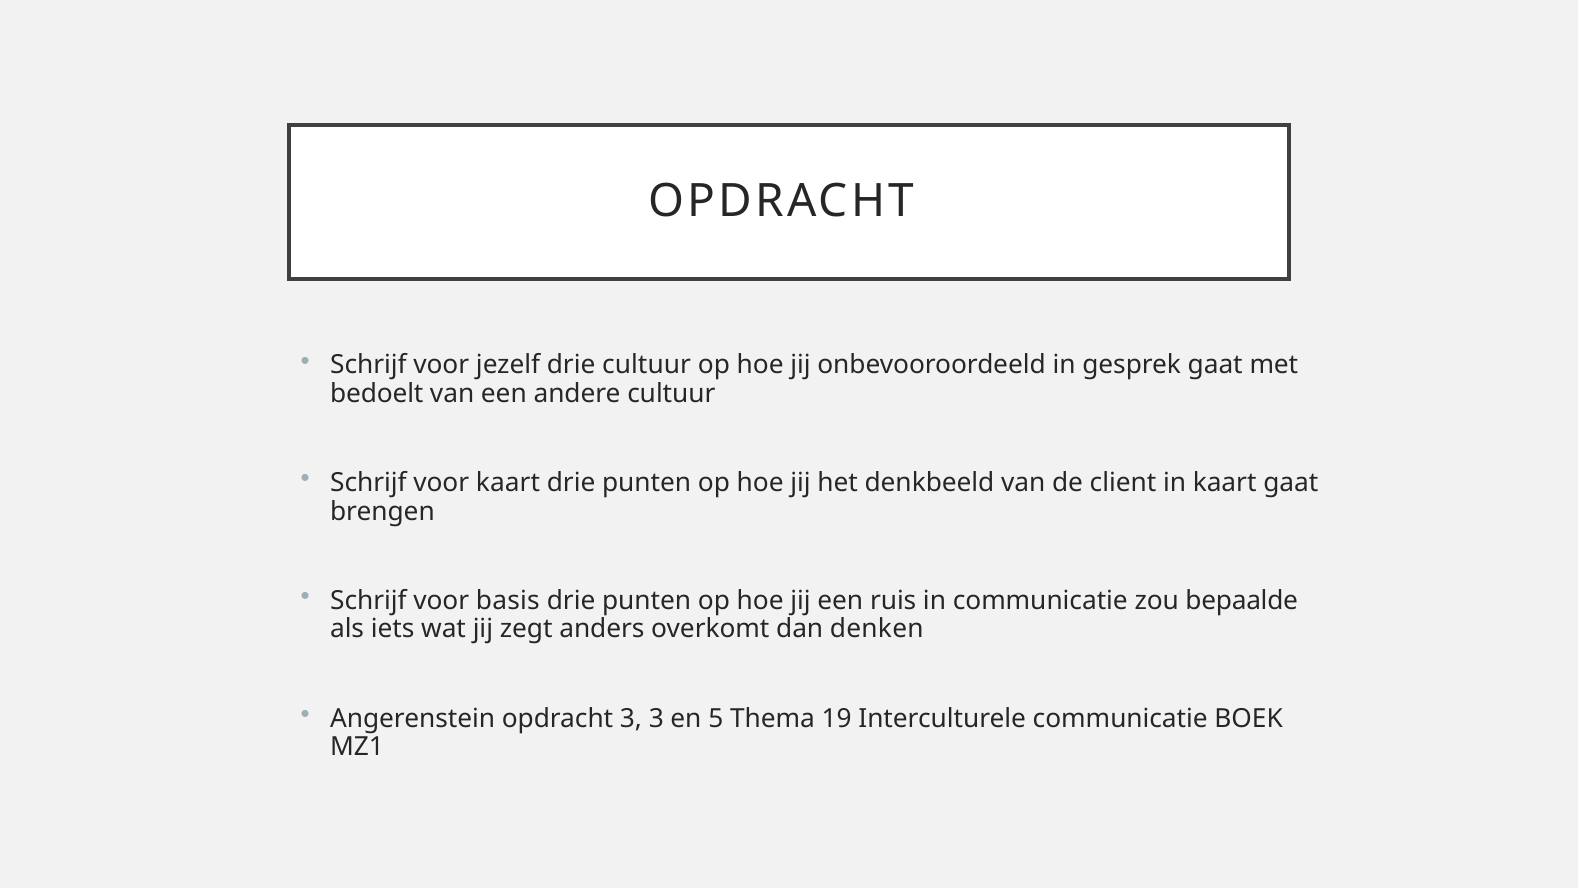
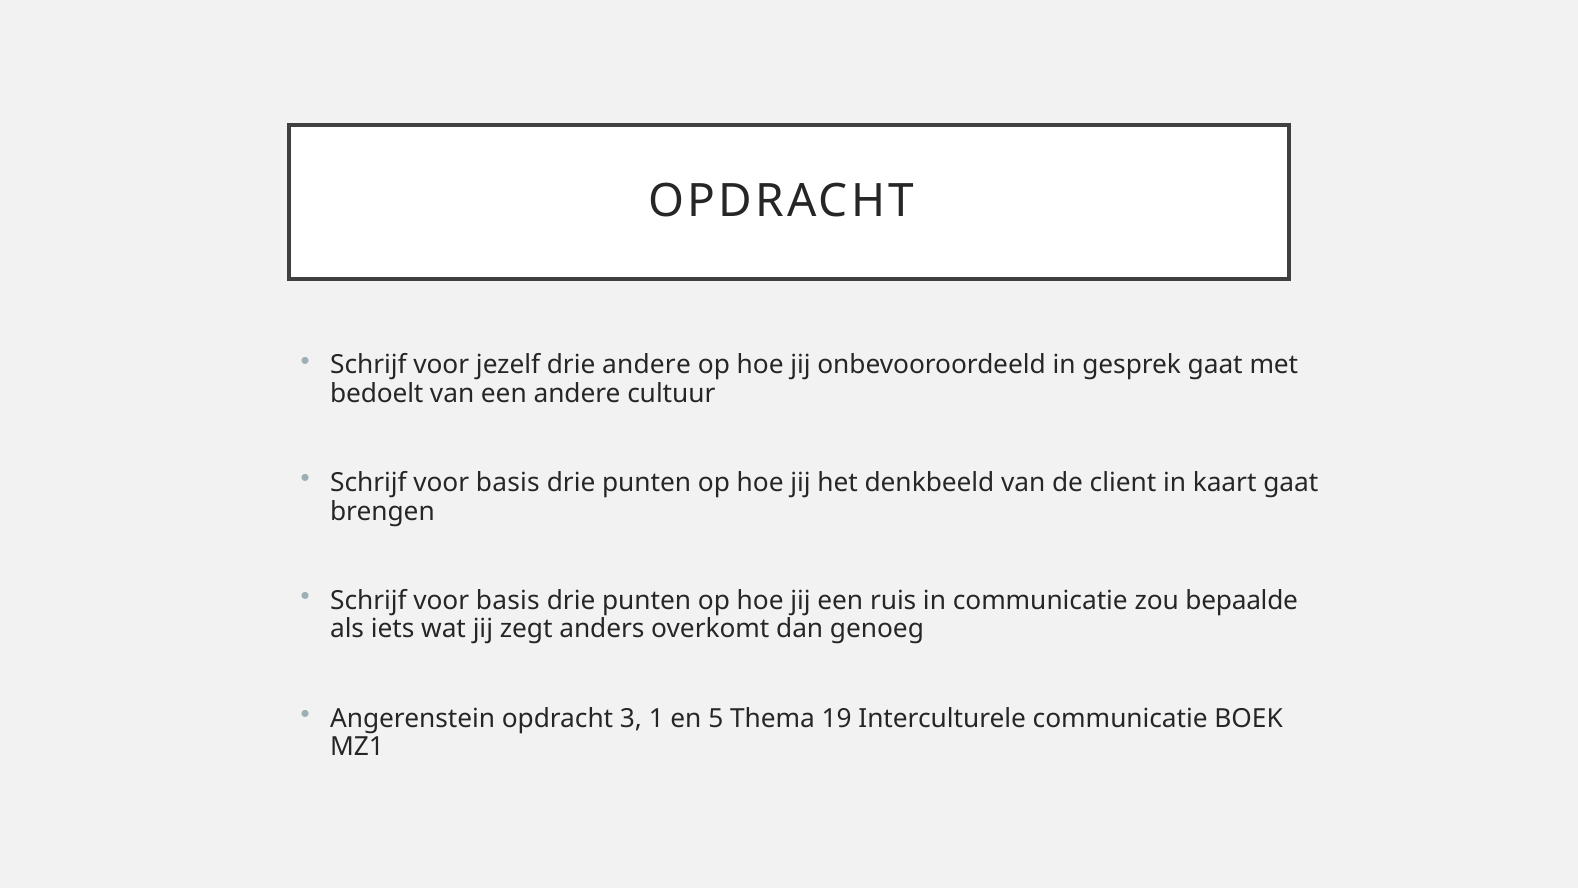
drie cultuur: cultuur -> andere
kaart at (508, 483): kaart -> basis
denken: denken -> genoeg
3 3: 3 -> 1
